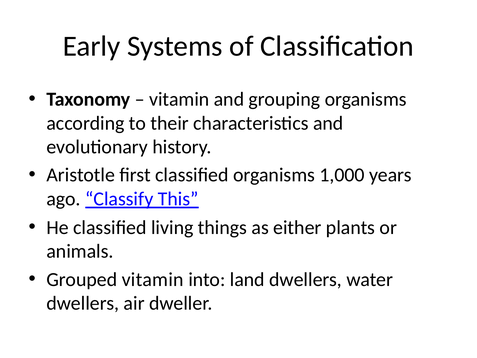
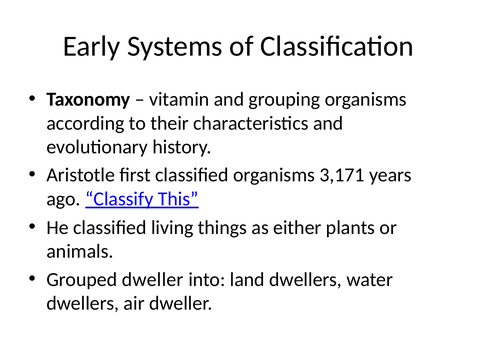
1,000: 1,000 -> 3,171
Grouped vitamin: vitamin -> dweller
